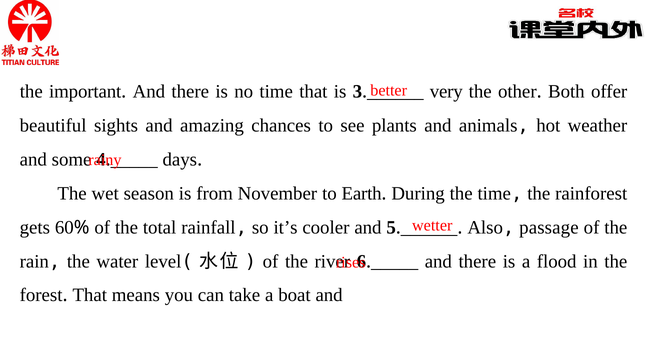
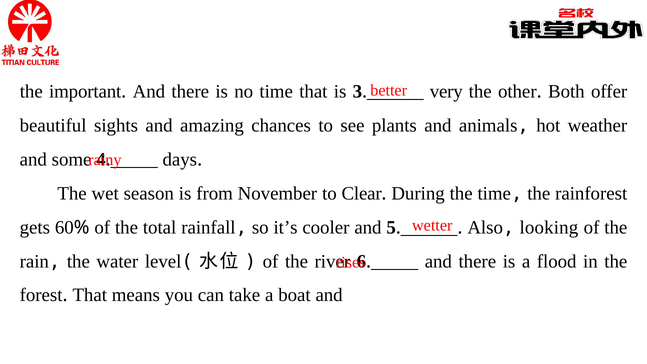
Earth: Earth -> Clear
passage: passage -> looking
